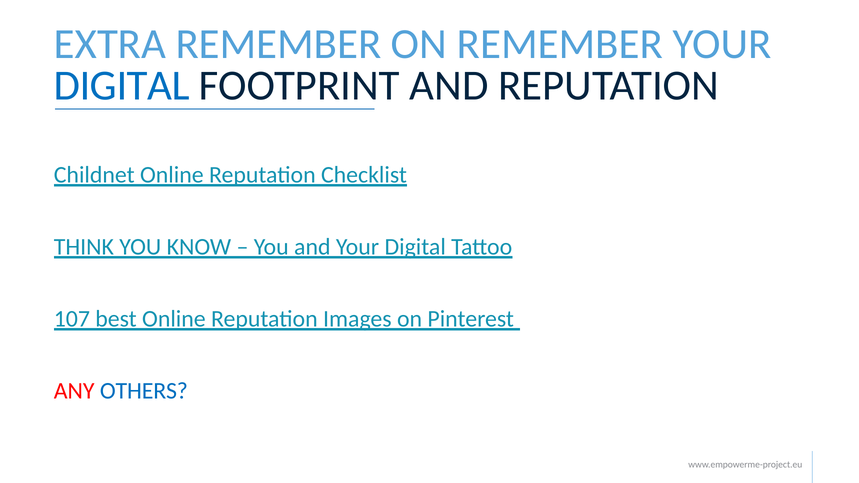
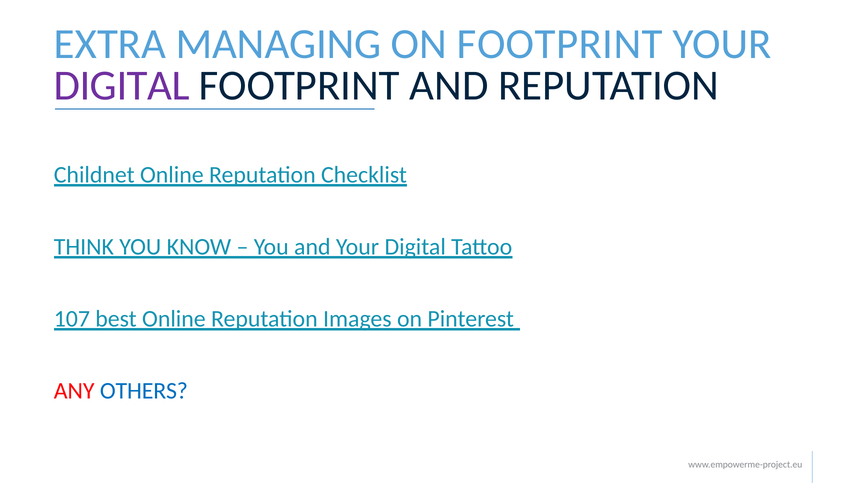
EXTRA REMEMBER: REMEMBER -> MANAGING
ON REMEMBER: REMEMBER -> FOOTPRINT
DIGITAL at (122, 85) colour: blue -> purple
